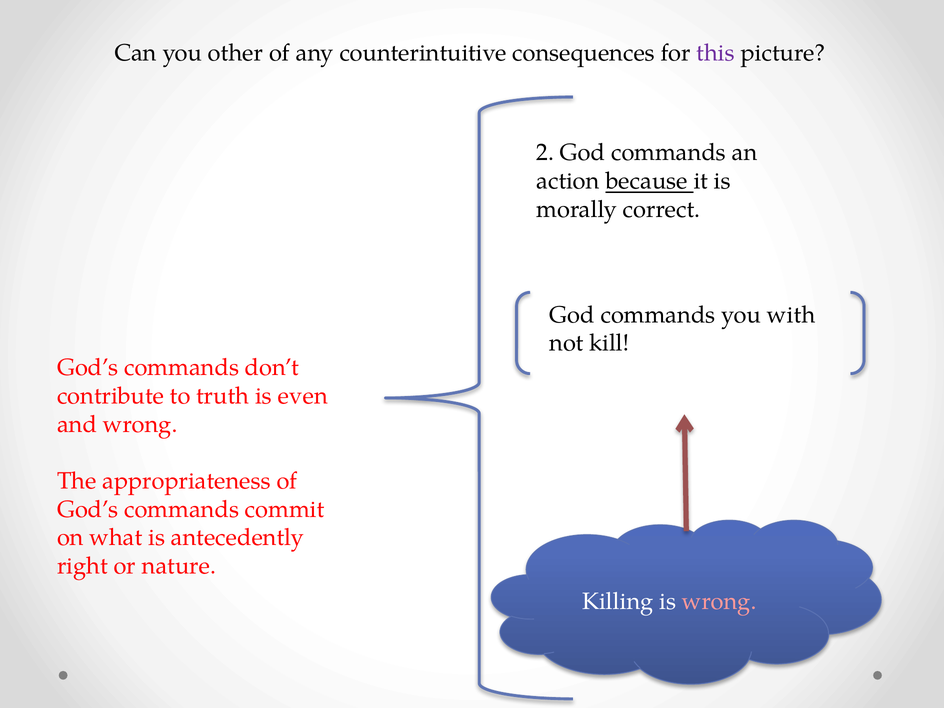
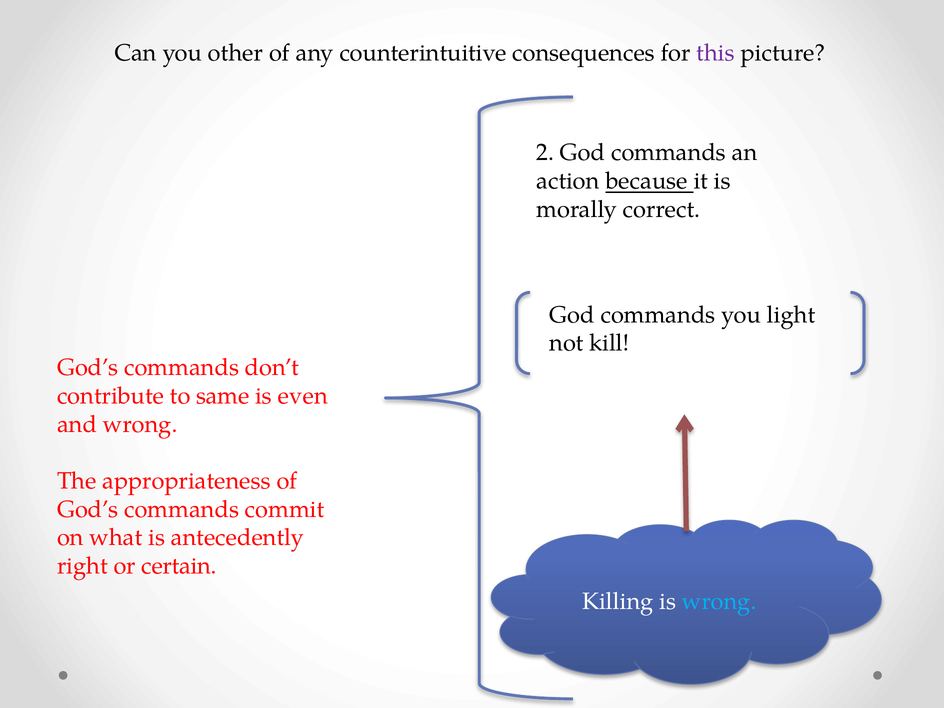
with: with -> light
truth: truth -> same
nature: nature -> certain
wrong at (719, 601) colour: pink -> light blue
